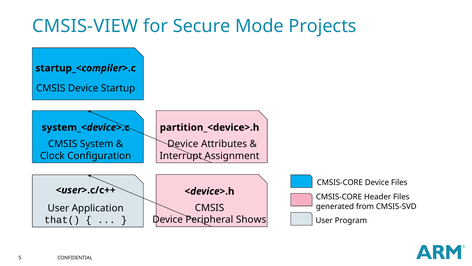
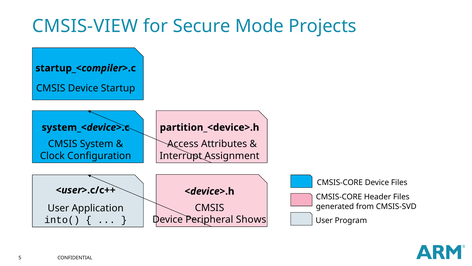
Device at (183, 144): Device -> Access
that(: that( -> into(
